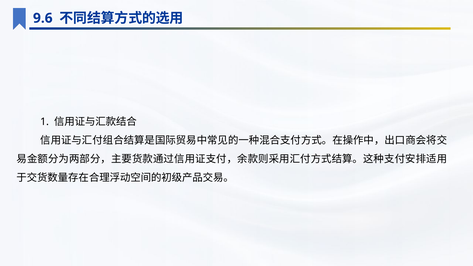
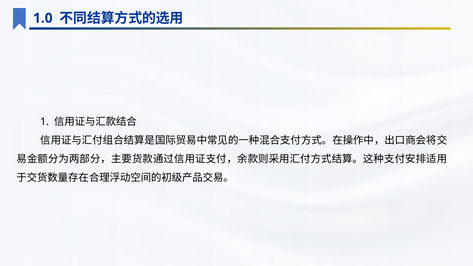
9.6: 9.6 -> 1.0
